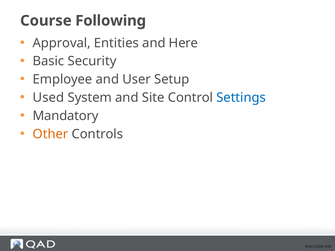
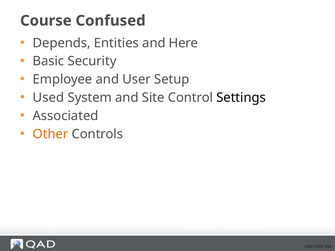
Following: Following -> Confused
Approval: Approval -> Depends
Settings colour: blue -> black
Mandatory: Mandatory -> Associated
